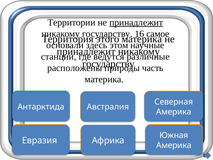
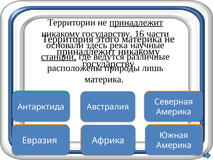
самое: самое -> части
этом: этом -> река
станции underline: none -> present
часть: часть -> лишь
